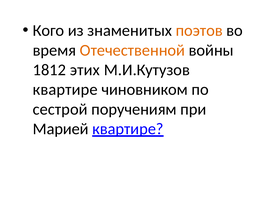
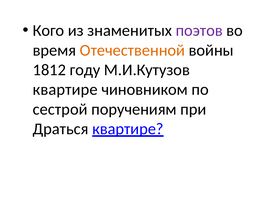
поэтов colour: orange -> purple
этих: этих -> году
Марией: Марией -> Драться
